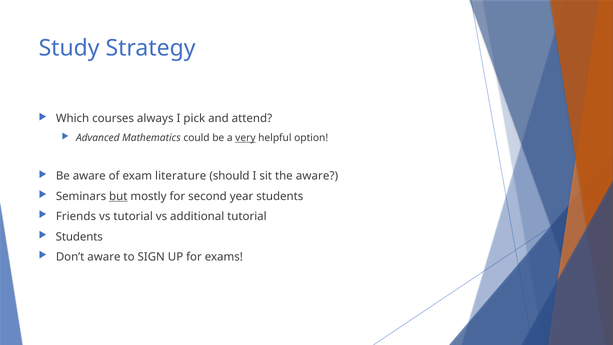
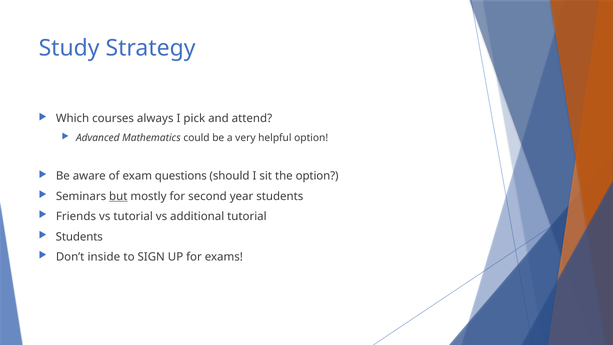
very underline: present -> none
literature: literature -> questions
the aware: aware -> option
Don’t aware: aware -> inside
